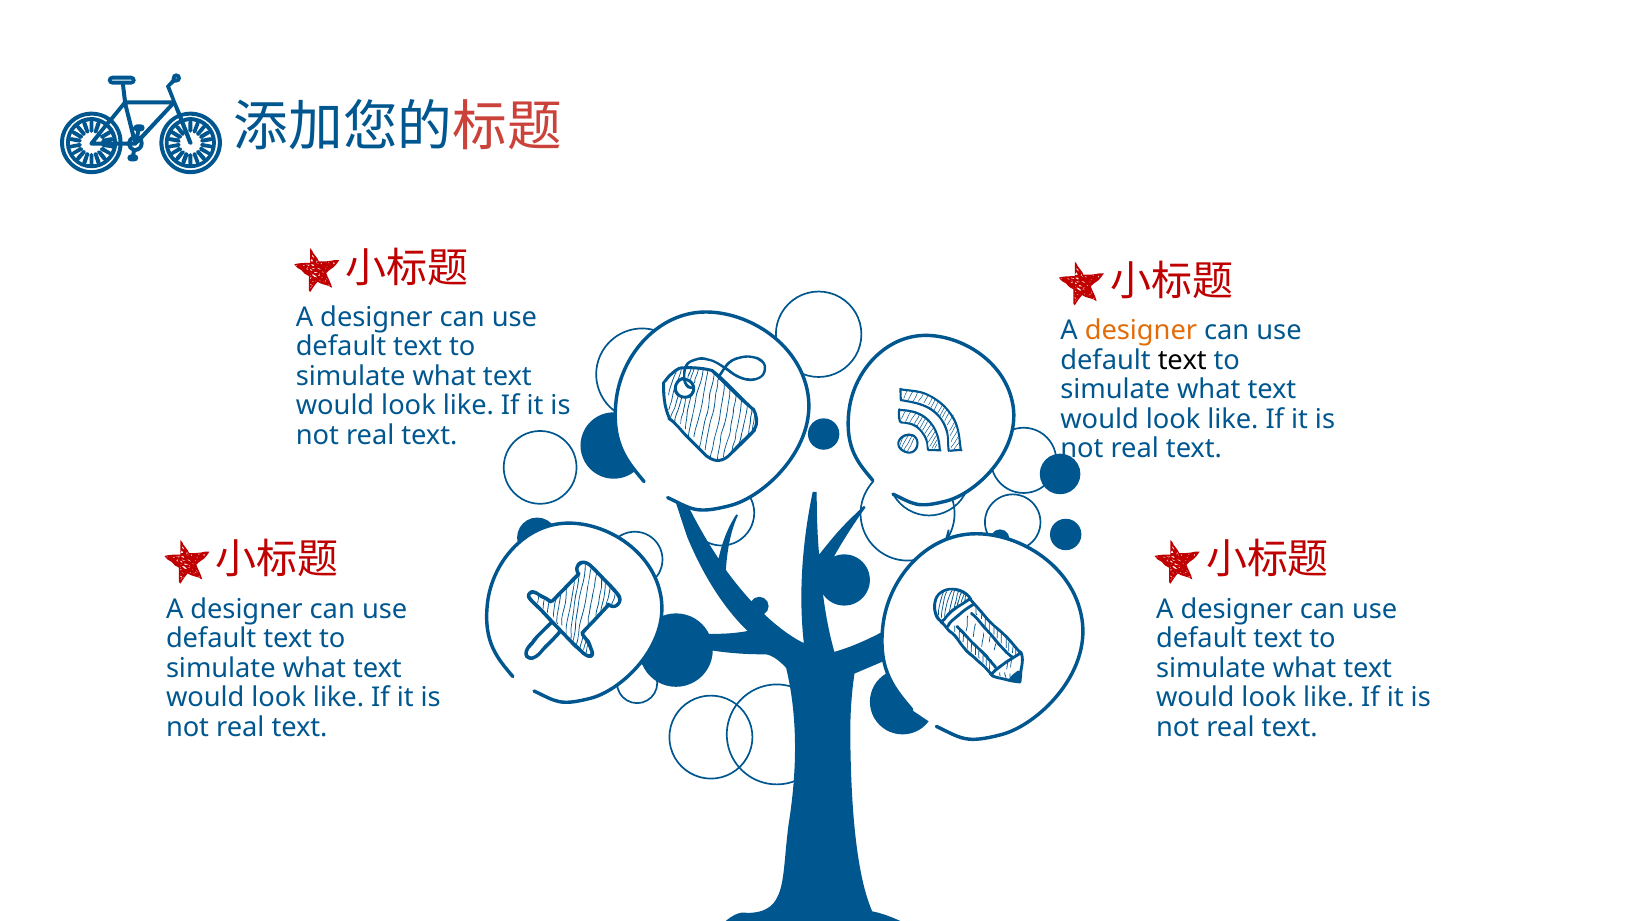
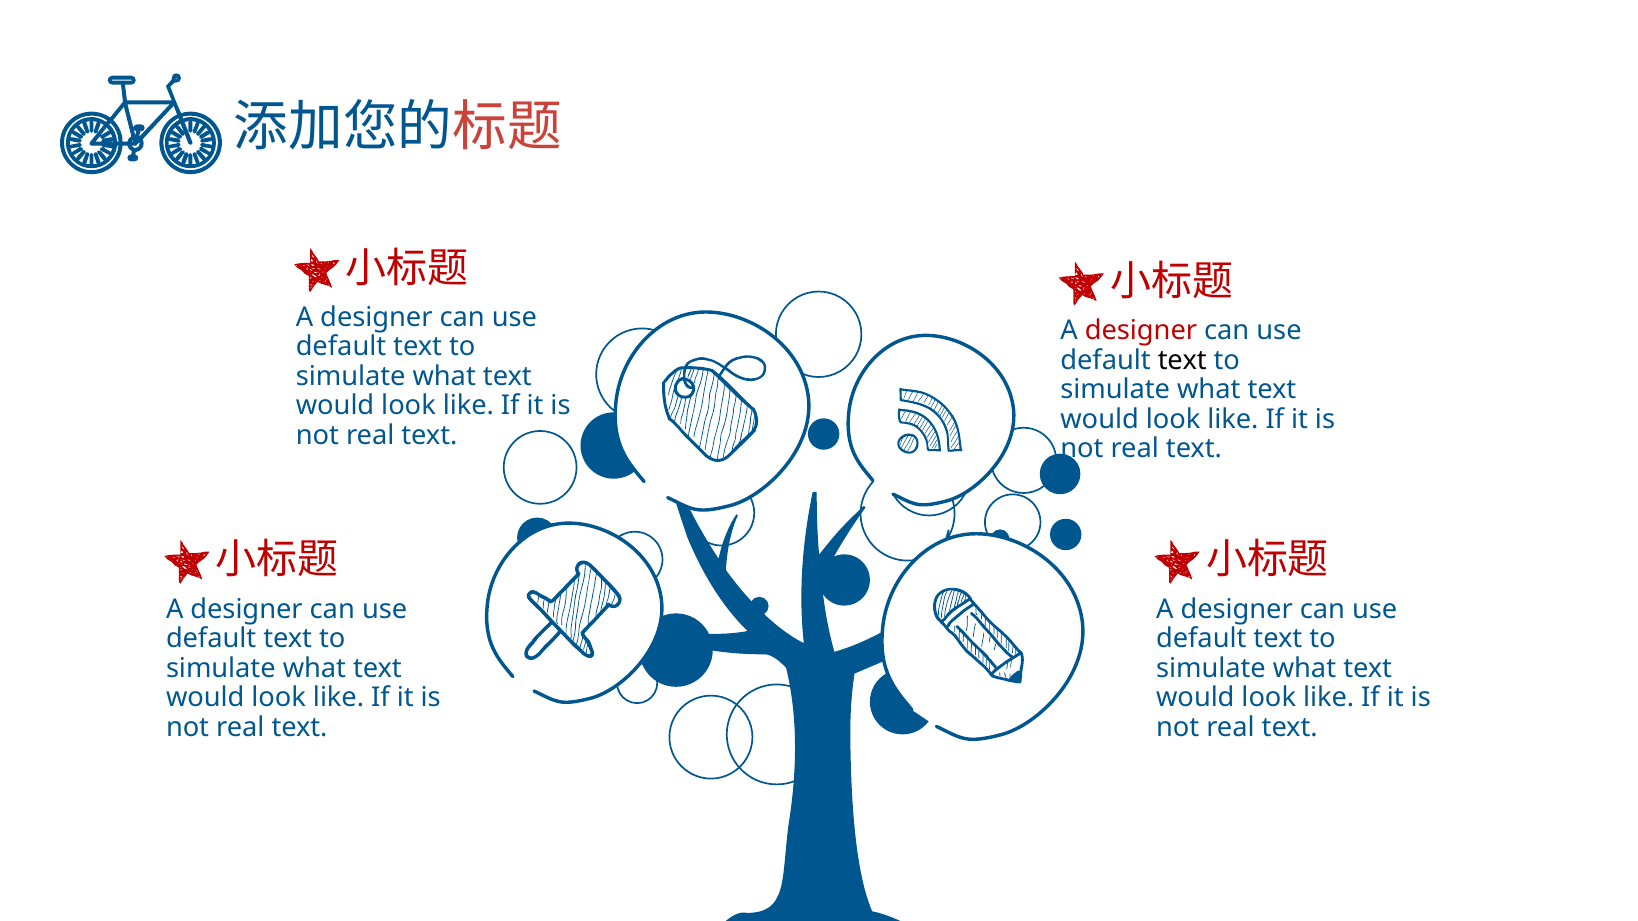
designer at (1141, 331) colour: orange -> red
